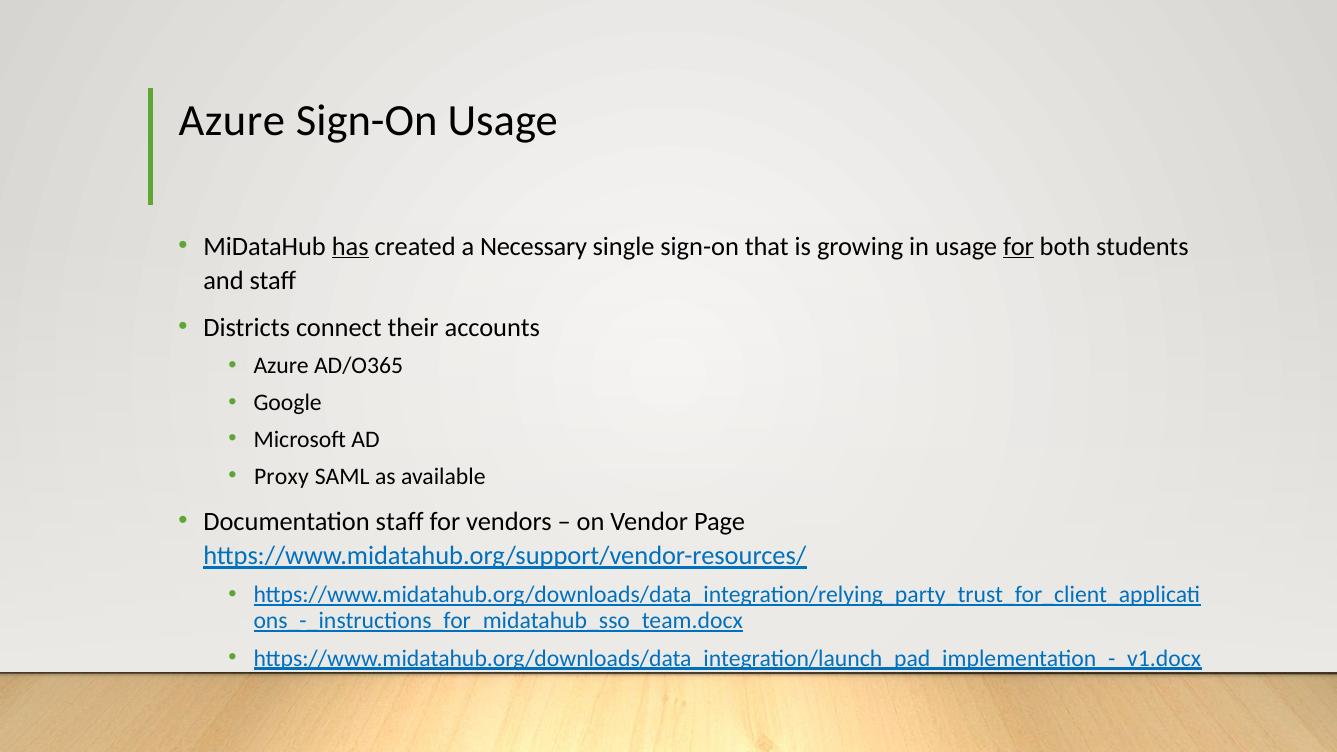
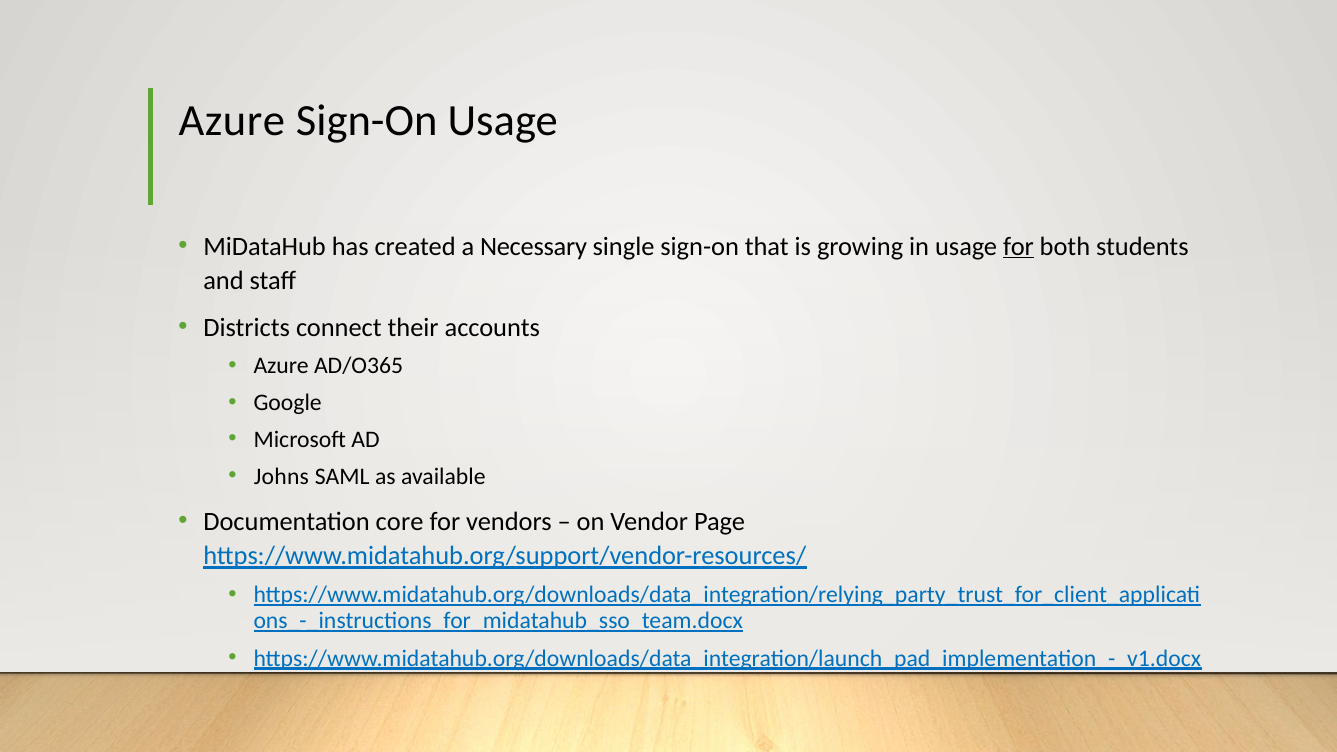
has underline: present -> none
Proxy: Proxy -> Johns
Documentation staff: staff -> core
